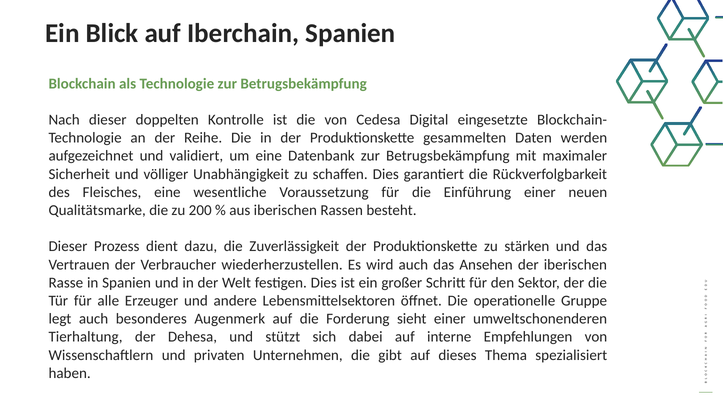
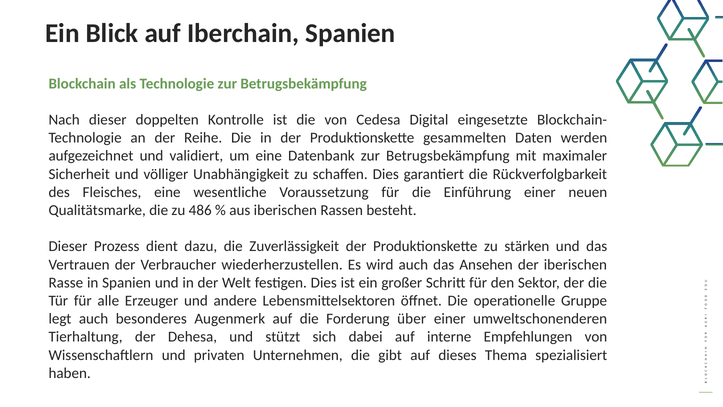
200: 200 -> 486
sieht: sieht -> über
